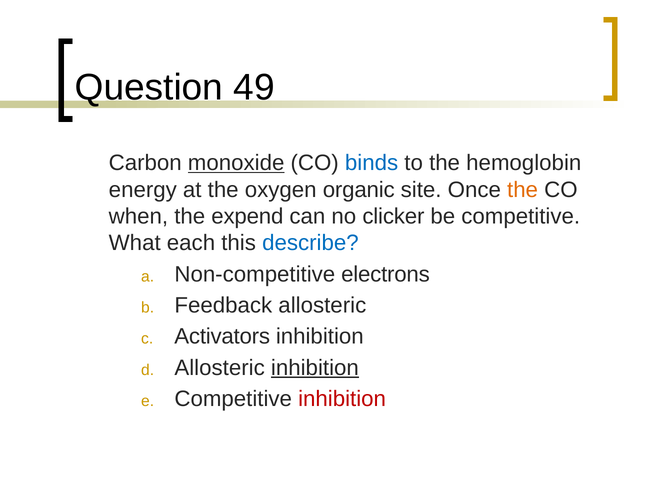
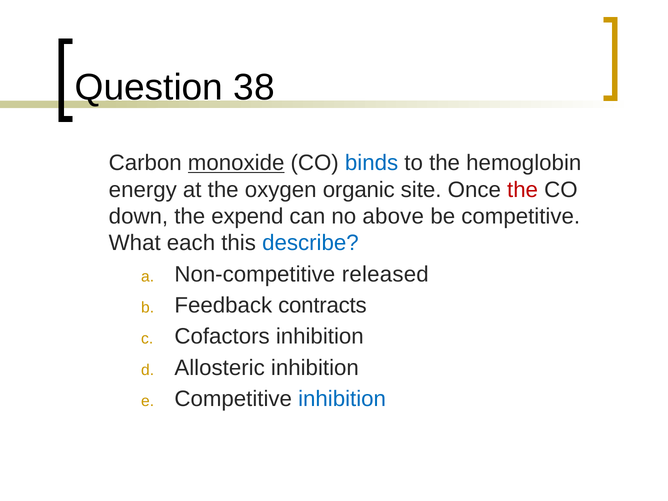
49: 49 -> 38
the at (523, 190) colour: orange -> red
when: when -> down
clicker: clicker -> above
electrons: electrons -> released
Feedback allosteric: allosteric -> contracts
Activators: Activators -> Cofactors
inhibition at (315, 368) underline: present -> none
inhibition at (342, 399) colour: red -> blue
